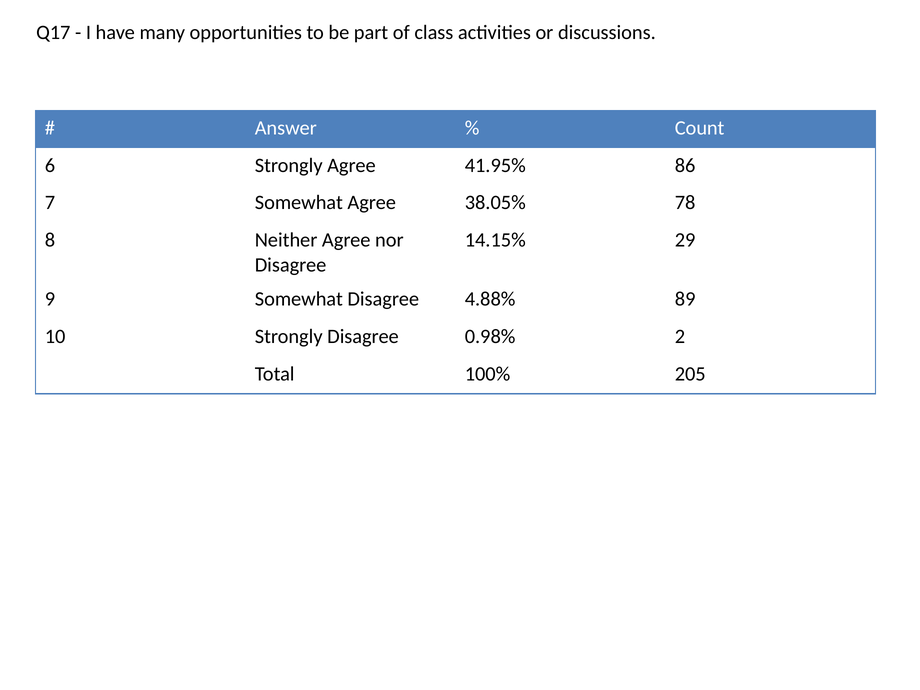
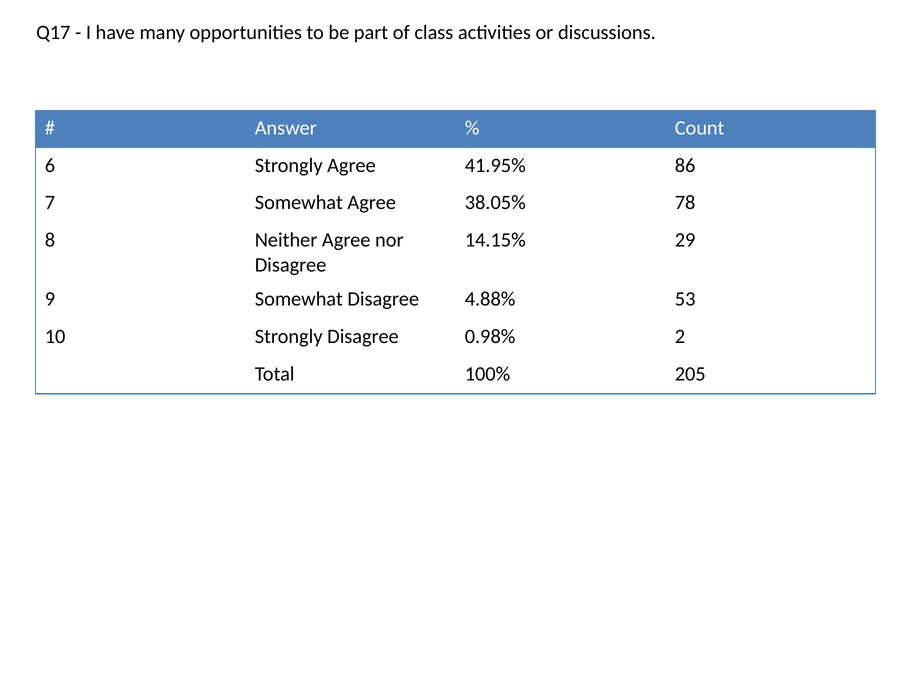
89: 89 -> 53
